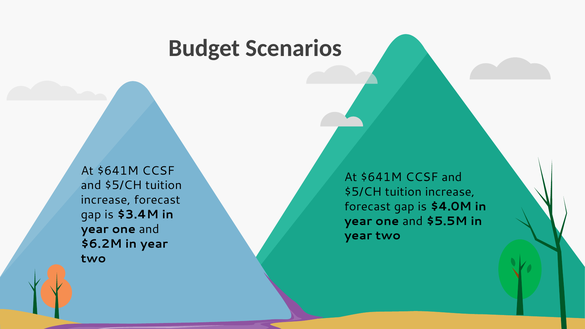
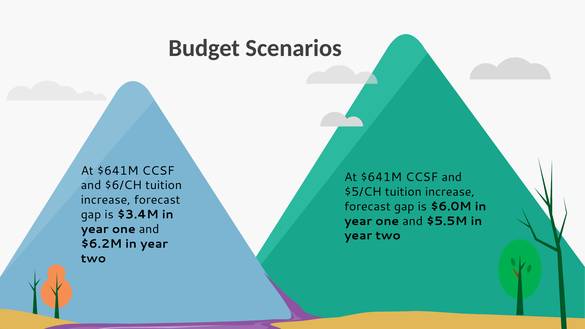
$5/CH at (123, 185): $5/CH -> $6/CH
$4.0M: $4.0M -> $6.0M
